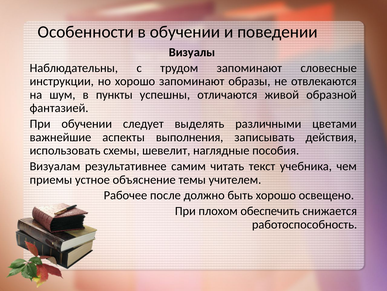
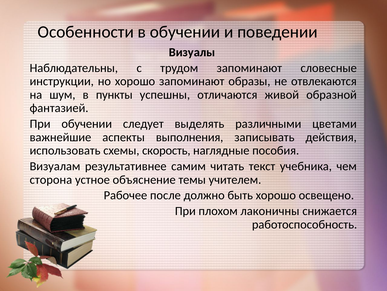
шевелит: шевелит -> скорость
приемы: приемы -> сторона
обеспечить: обеспечить -> лаконичны
